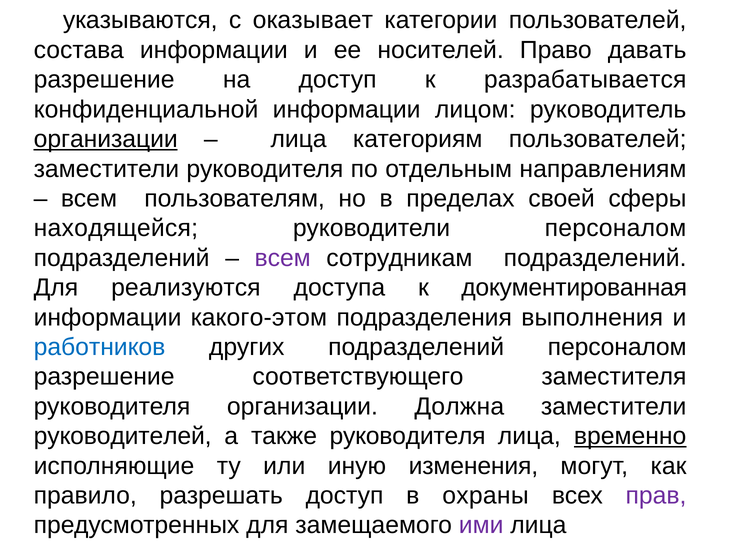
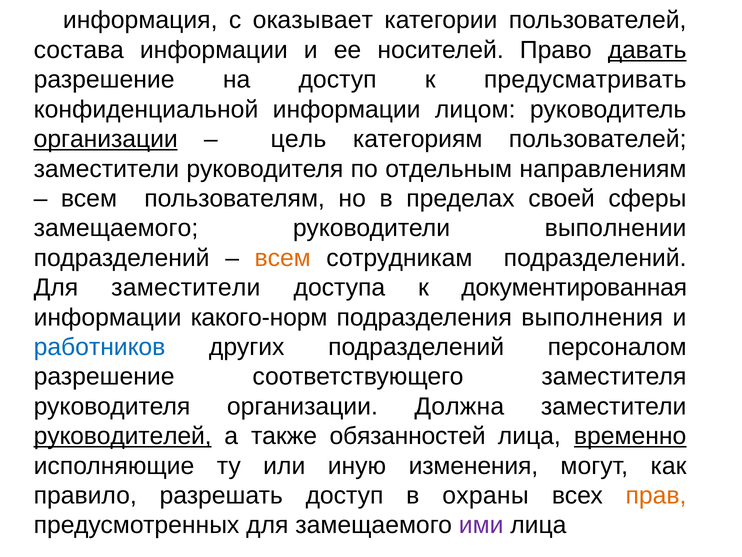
указываются: указываются -> информация
давать underline: none -> present
разрабатывается: разрабатывается -> предусматривать
лица at (299, 139): лица -> цель
находящейся at (116, 228): находящейся -> замещаемого
руководители персоналом: персоналом -> выполнении
всем at (283, 258) colour: purple -> orange
Для реализуются: реализуются -> заместители
какого-этом: какого-этом -> какого-норм
руководителей underline: none -> present
также руководителя: руководителя -> обязанностей
прав colour: purple -> orange
